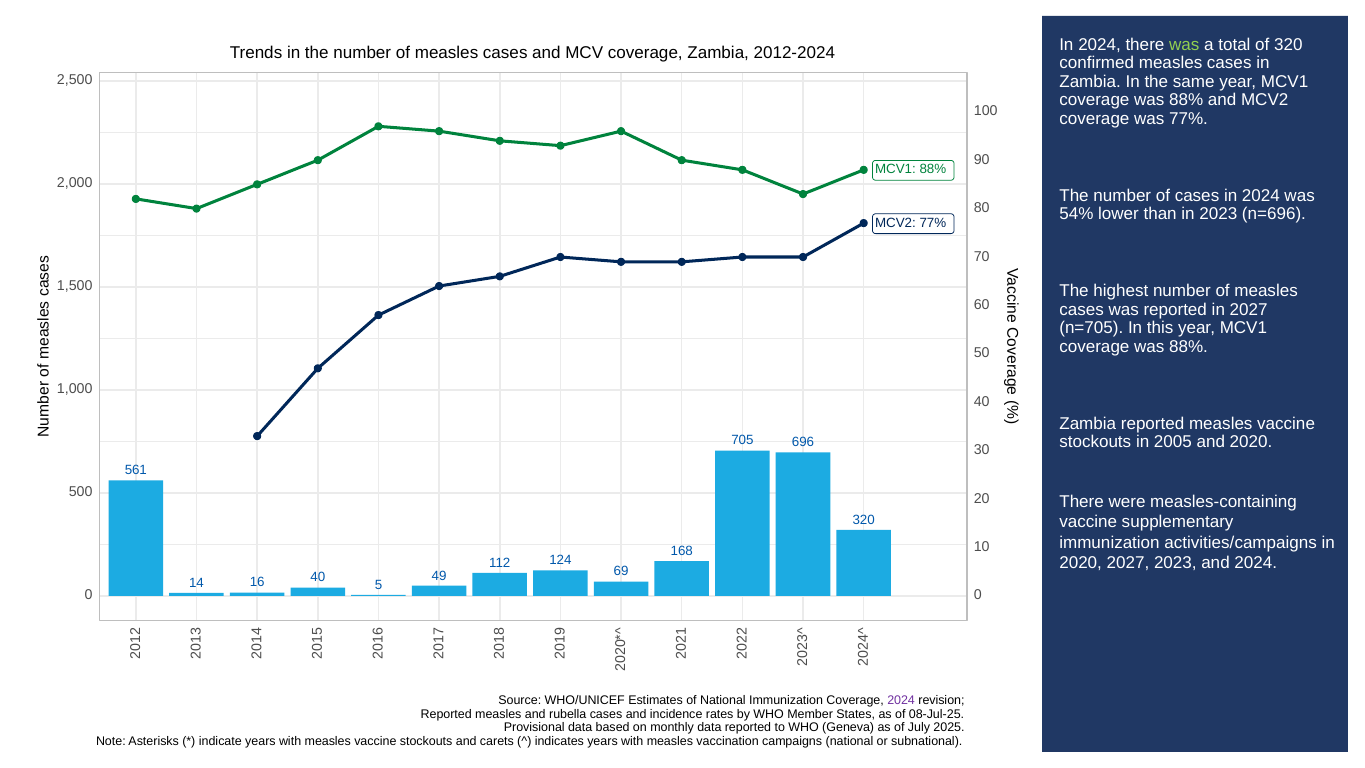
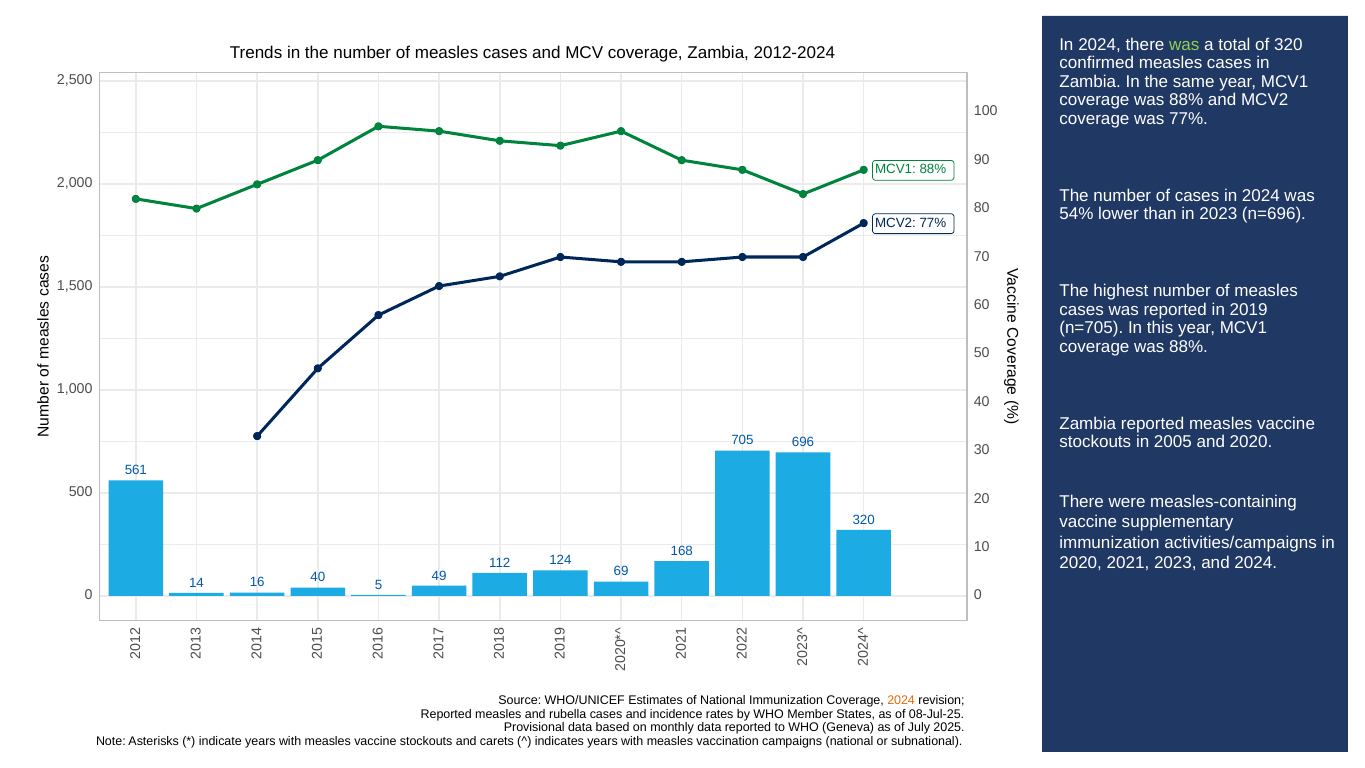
in 2027: 2027 -> 2019
2020 2027: 2027 -> 2021
2024 at (901, 700) colour: purple -> orange
